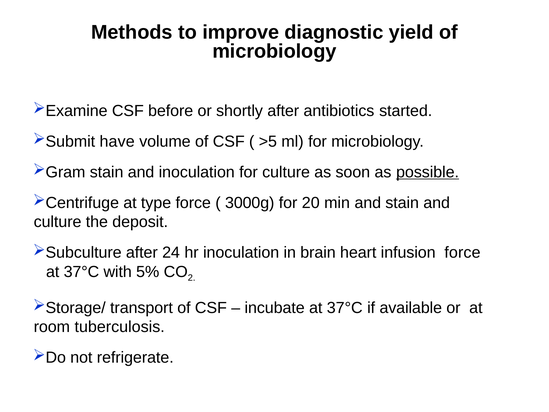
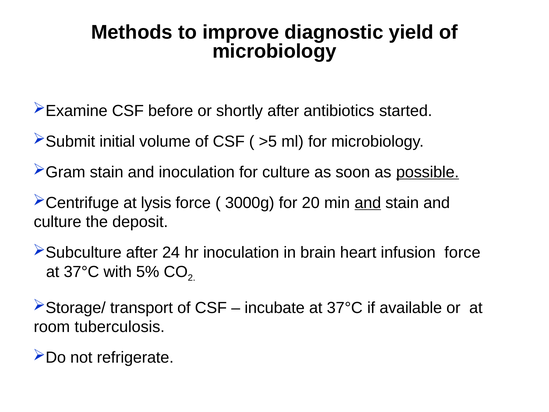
have: have -> initial
type: type -> lysis
and at (368, 203) underline: none -> present
